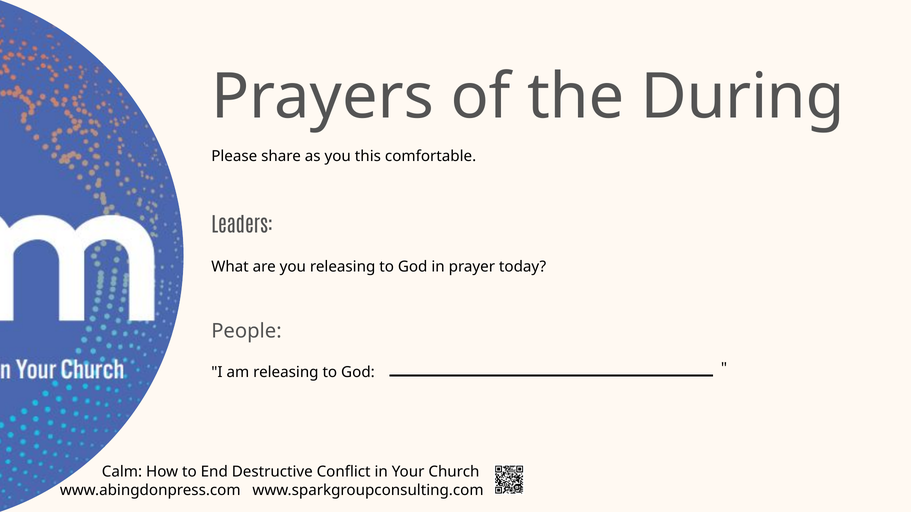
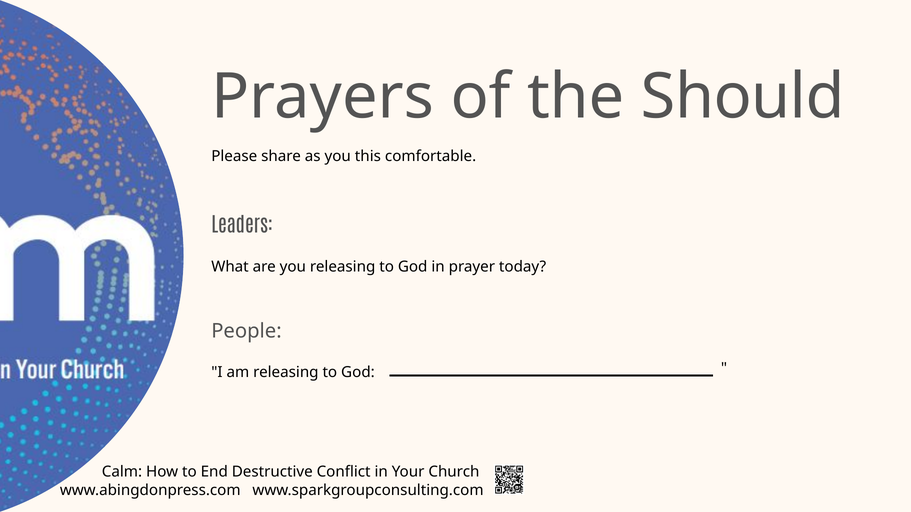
During: During -> Should
